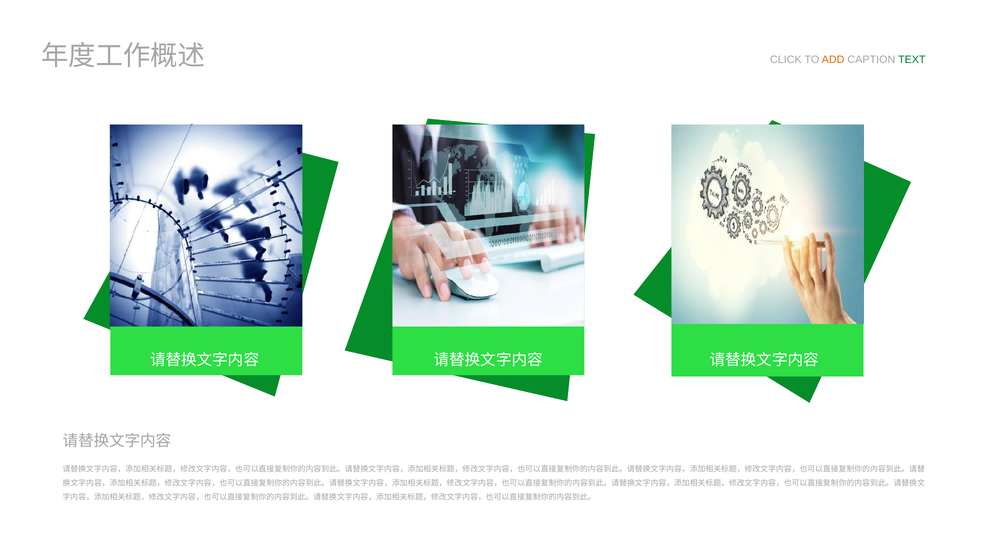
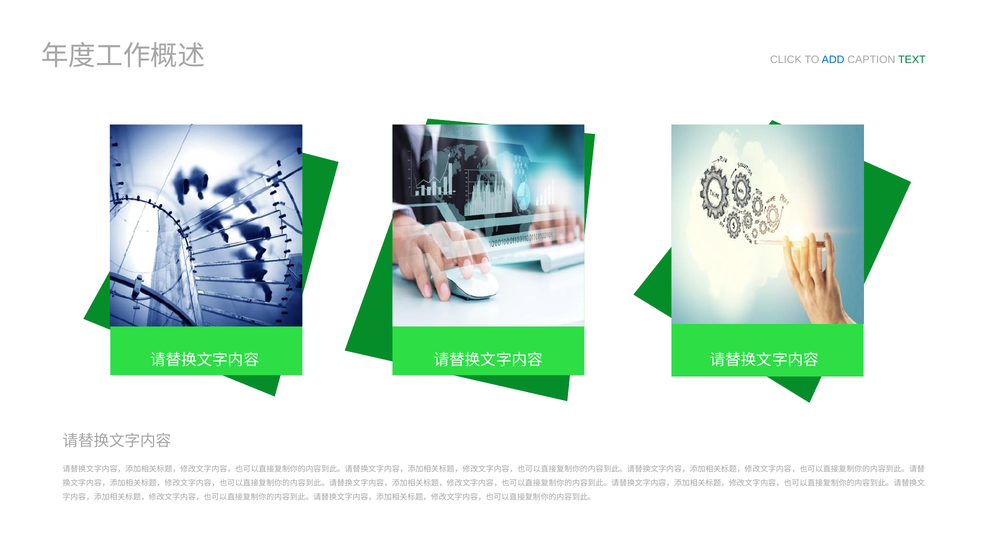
ADD colour: orange -> blue
